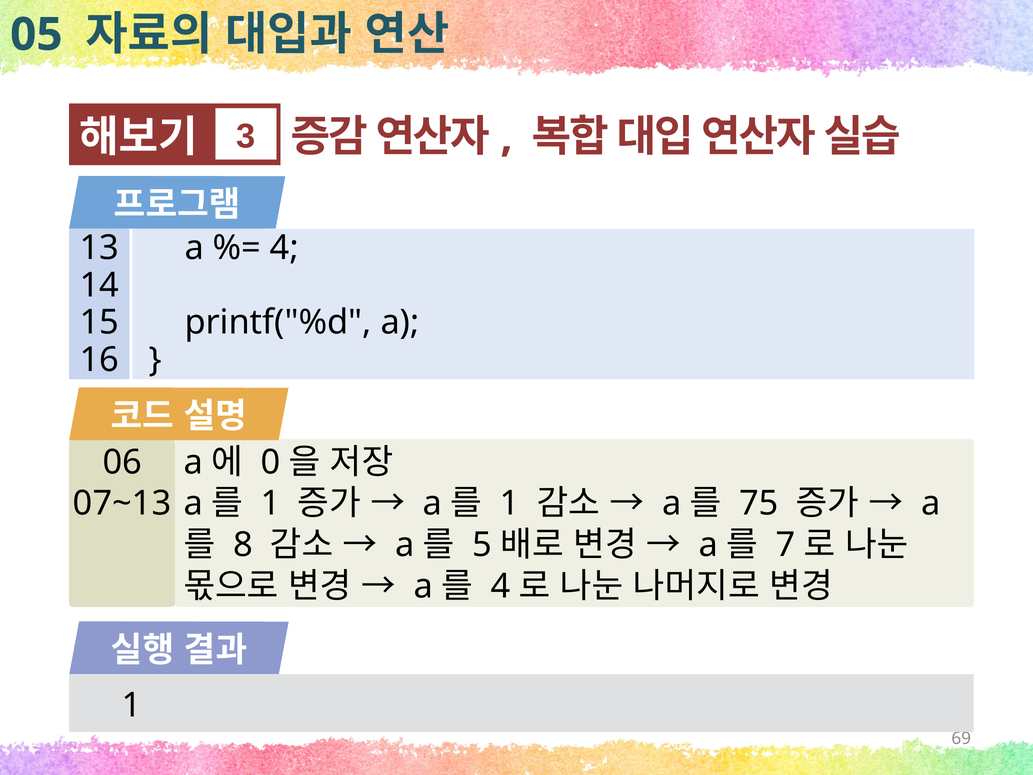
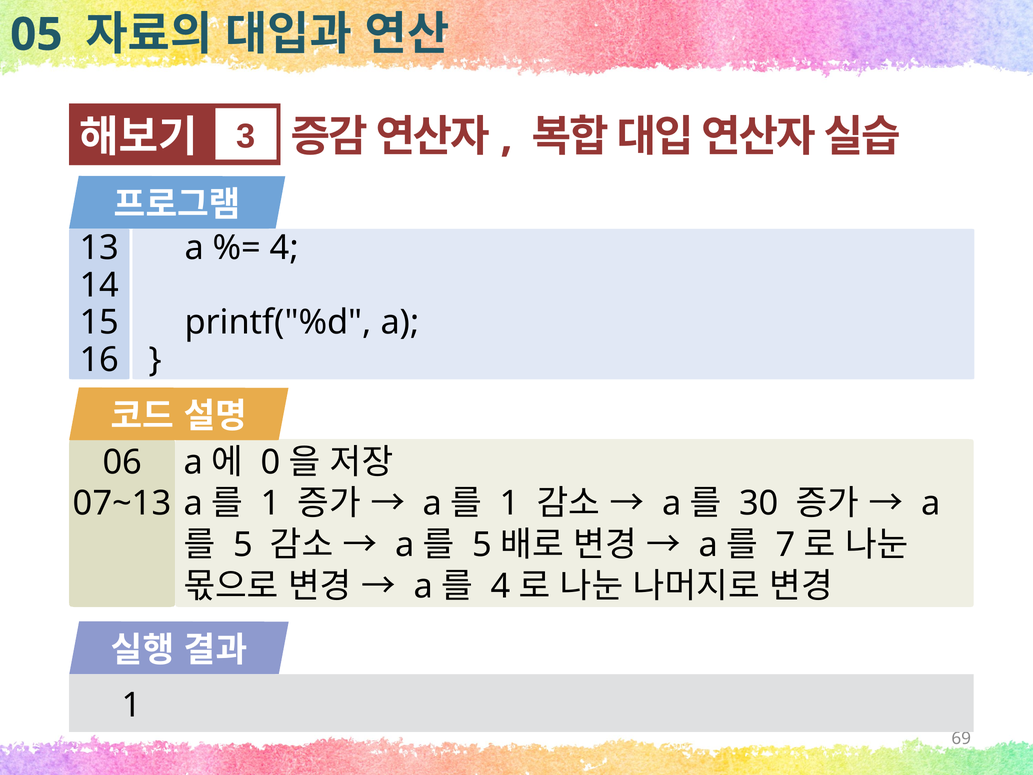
75: 75 -> 30
8 at (243, 545): 8 -> 5
